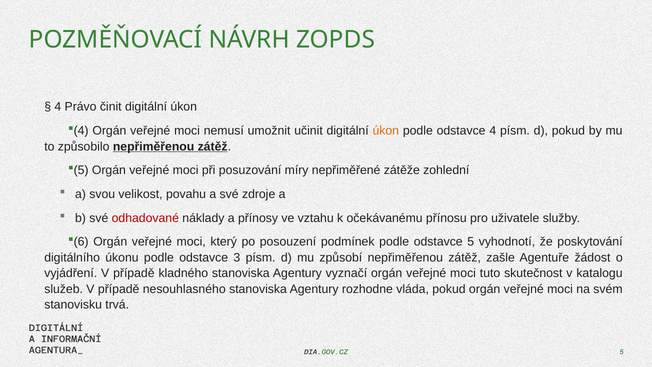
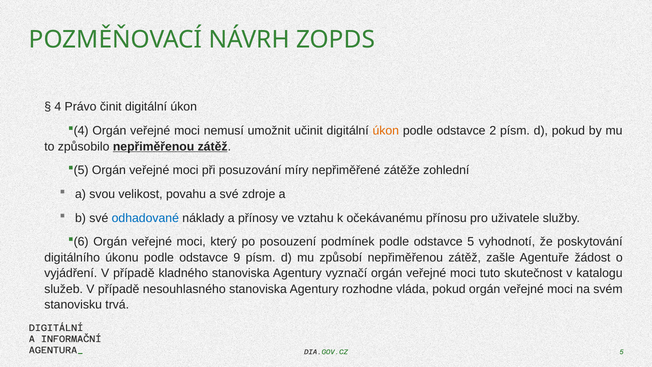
odstavce 4: 4 -> 2
odhadované colour: red -> blue
3: 3 -> 9
